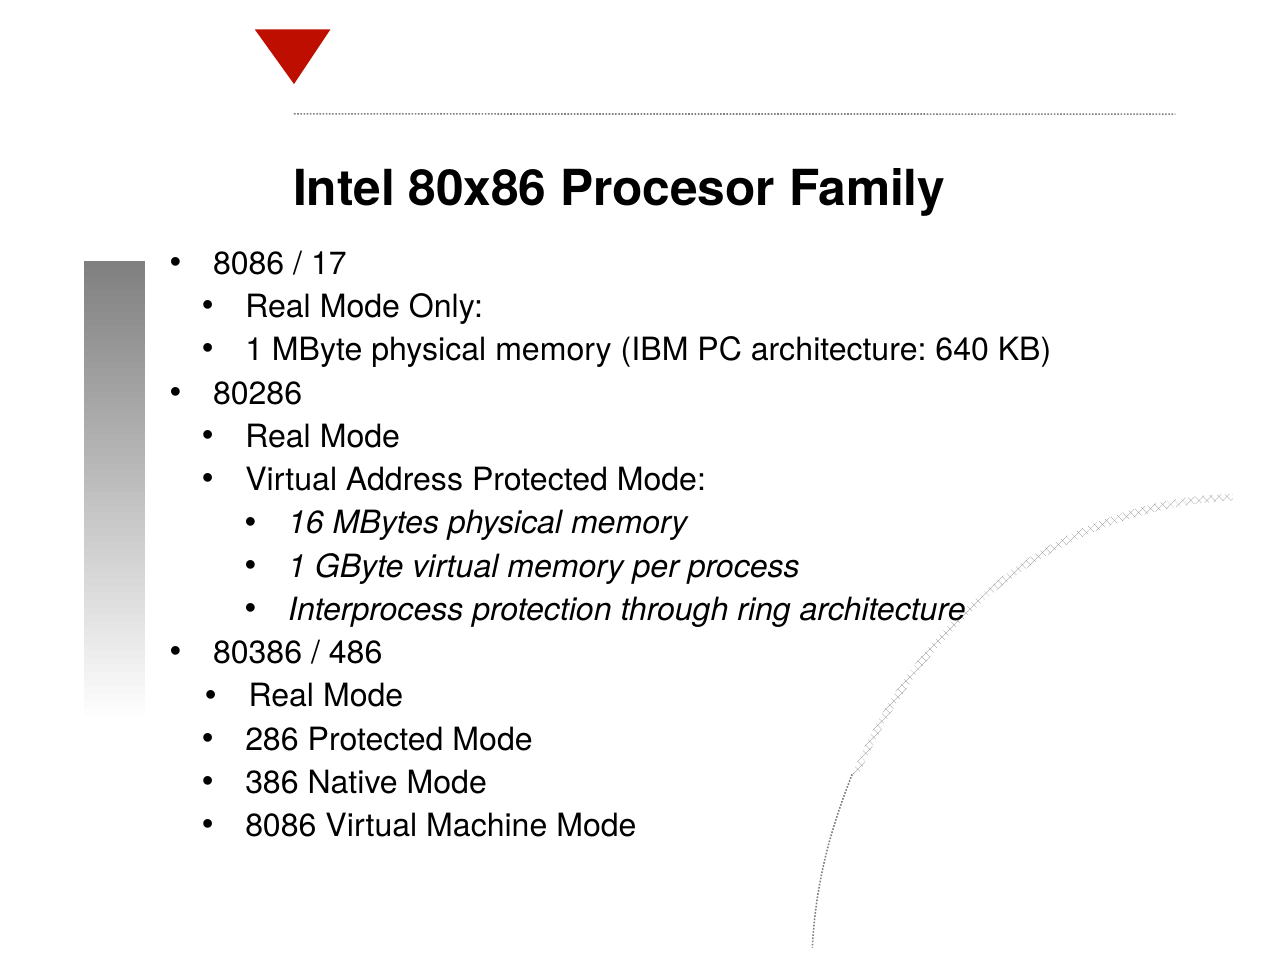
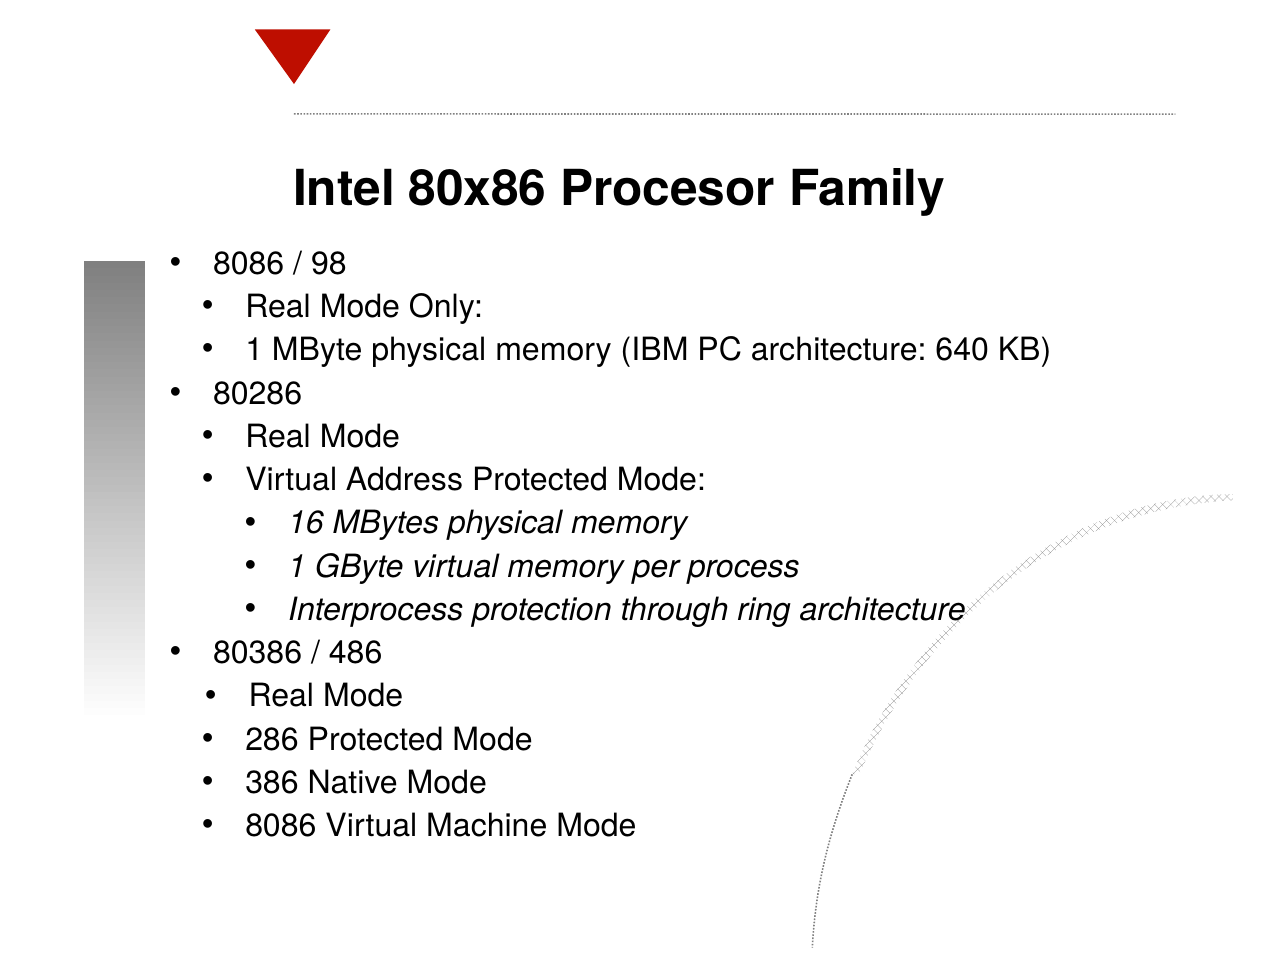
17: 17 -> 98
